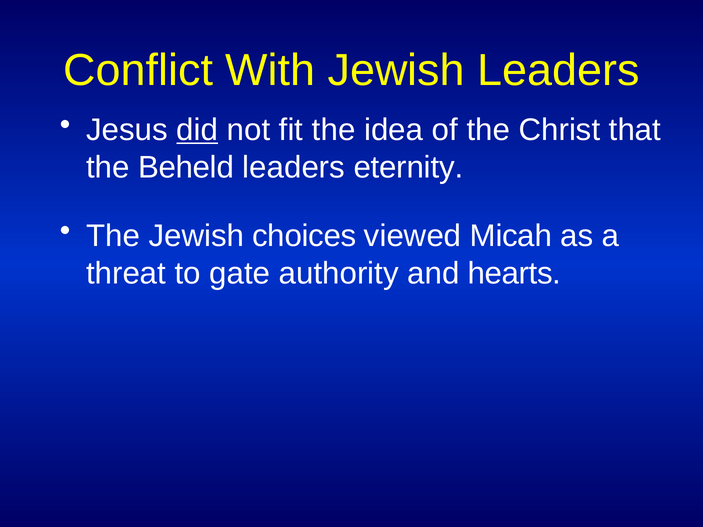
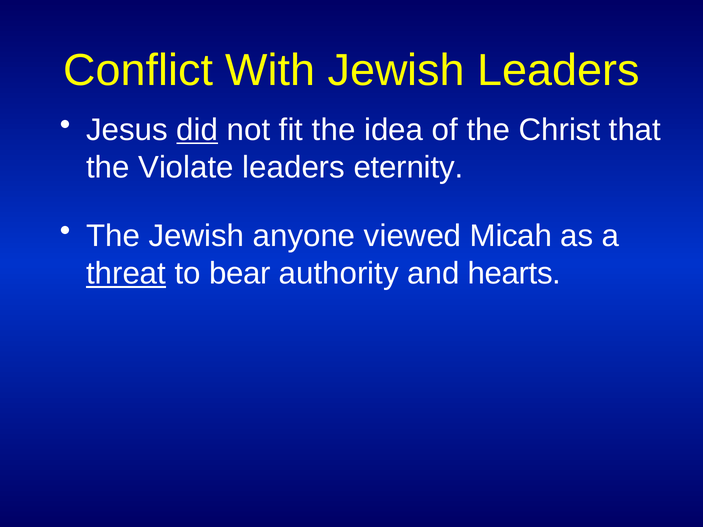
Beheld: Beheld -> Violate
choices: choices -> anyone
threat underline: none -> present
gate: gate -> bear
